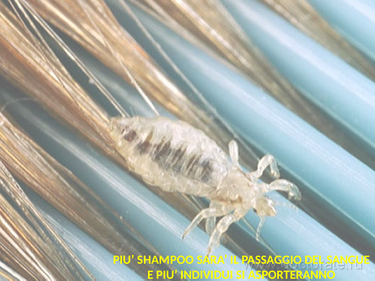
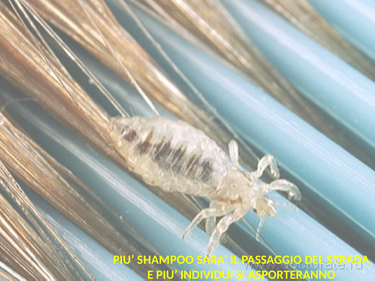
SANGUE: SANGUE -> STRADA
